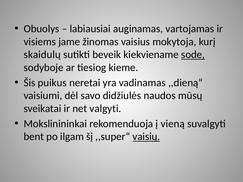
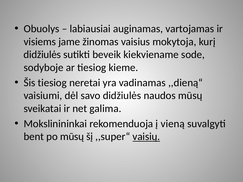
skaidulų at (42, 55): skaidulų -> didžiulės
sode underline: present -> none
Šis puikus: puikus -> tiesiog
valgyti: valgyti -> galima
po ilgam: ilgam -> mūsų
